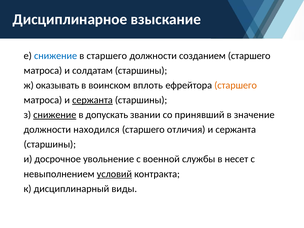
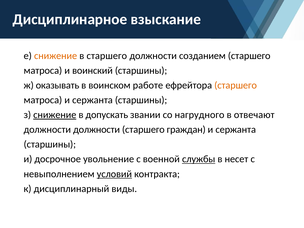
снижение at (56, 56) colour: blue -> orange
солдатам: солдатам -> воинский
вплоть: вплоть -> работе
сержанта at (92, 100) underline: present -> none
принявший: принявший -> нагрудного
значение: значение -> отвечают
должности находился: находился -> должности
отличия: отличия -> граждан
службы underline: none -> present
